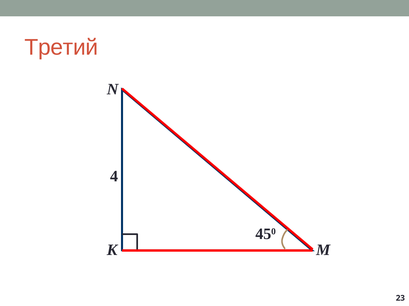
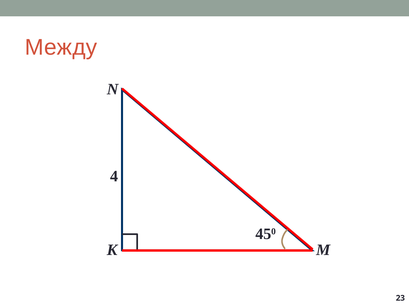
Третий: Третий -> Между
